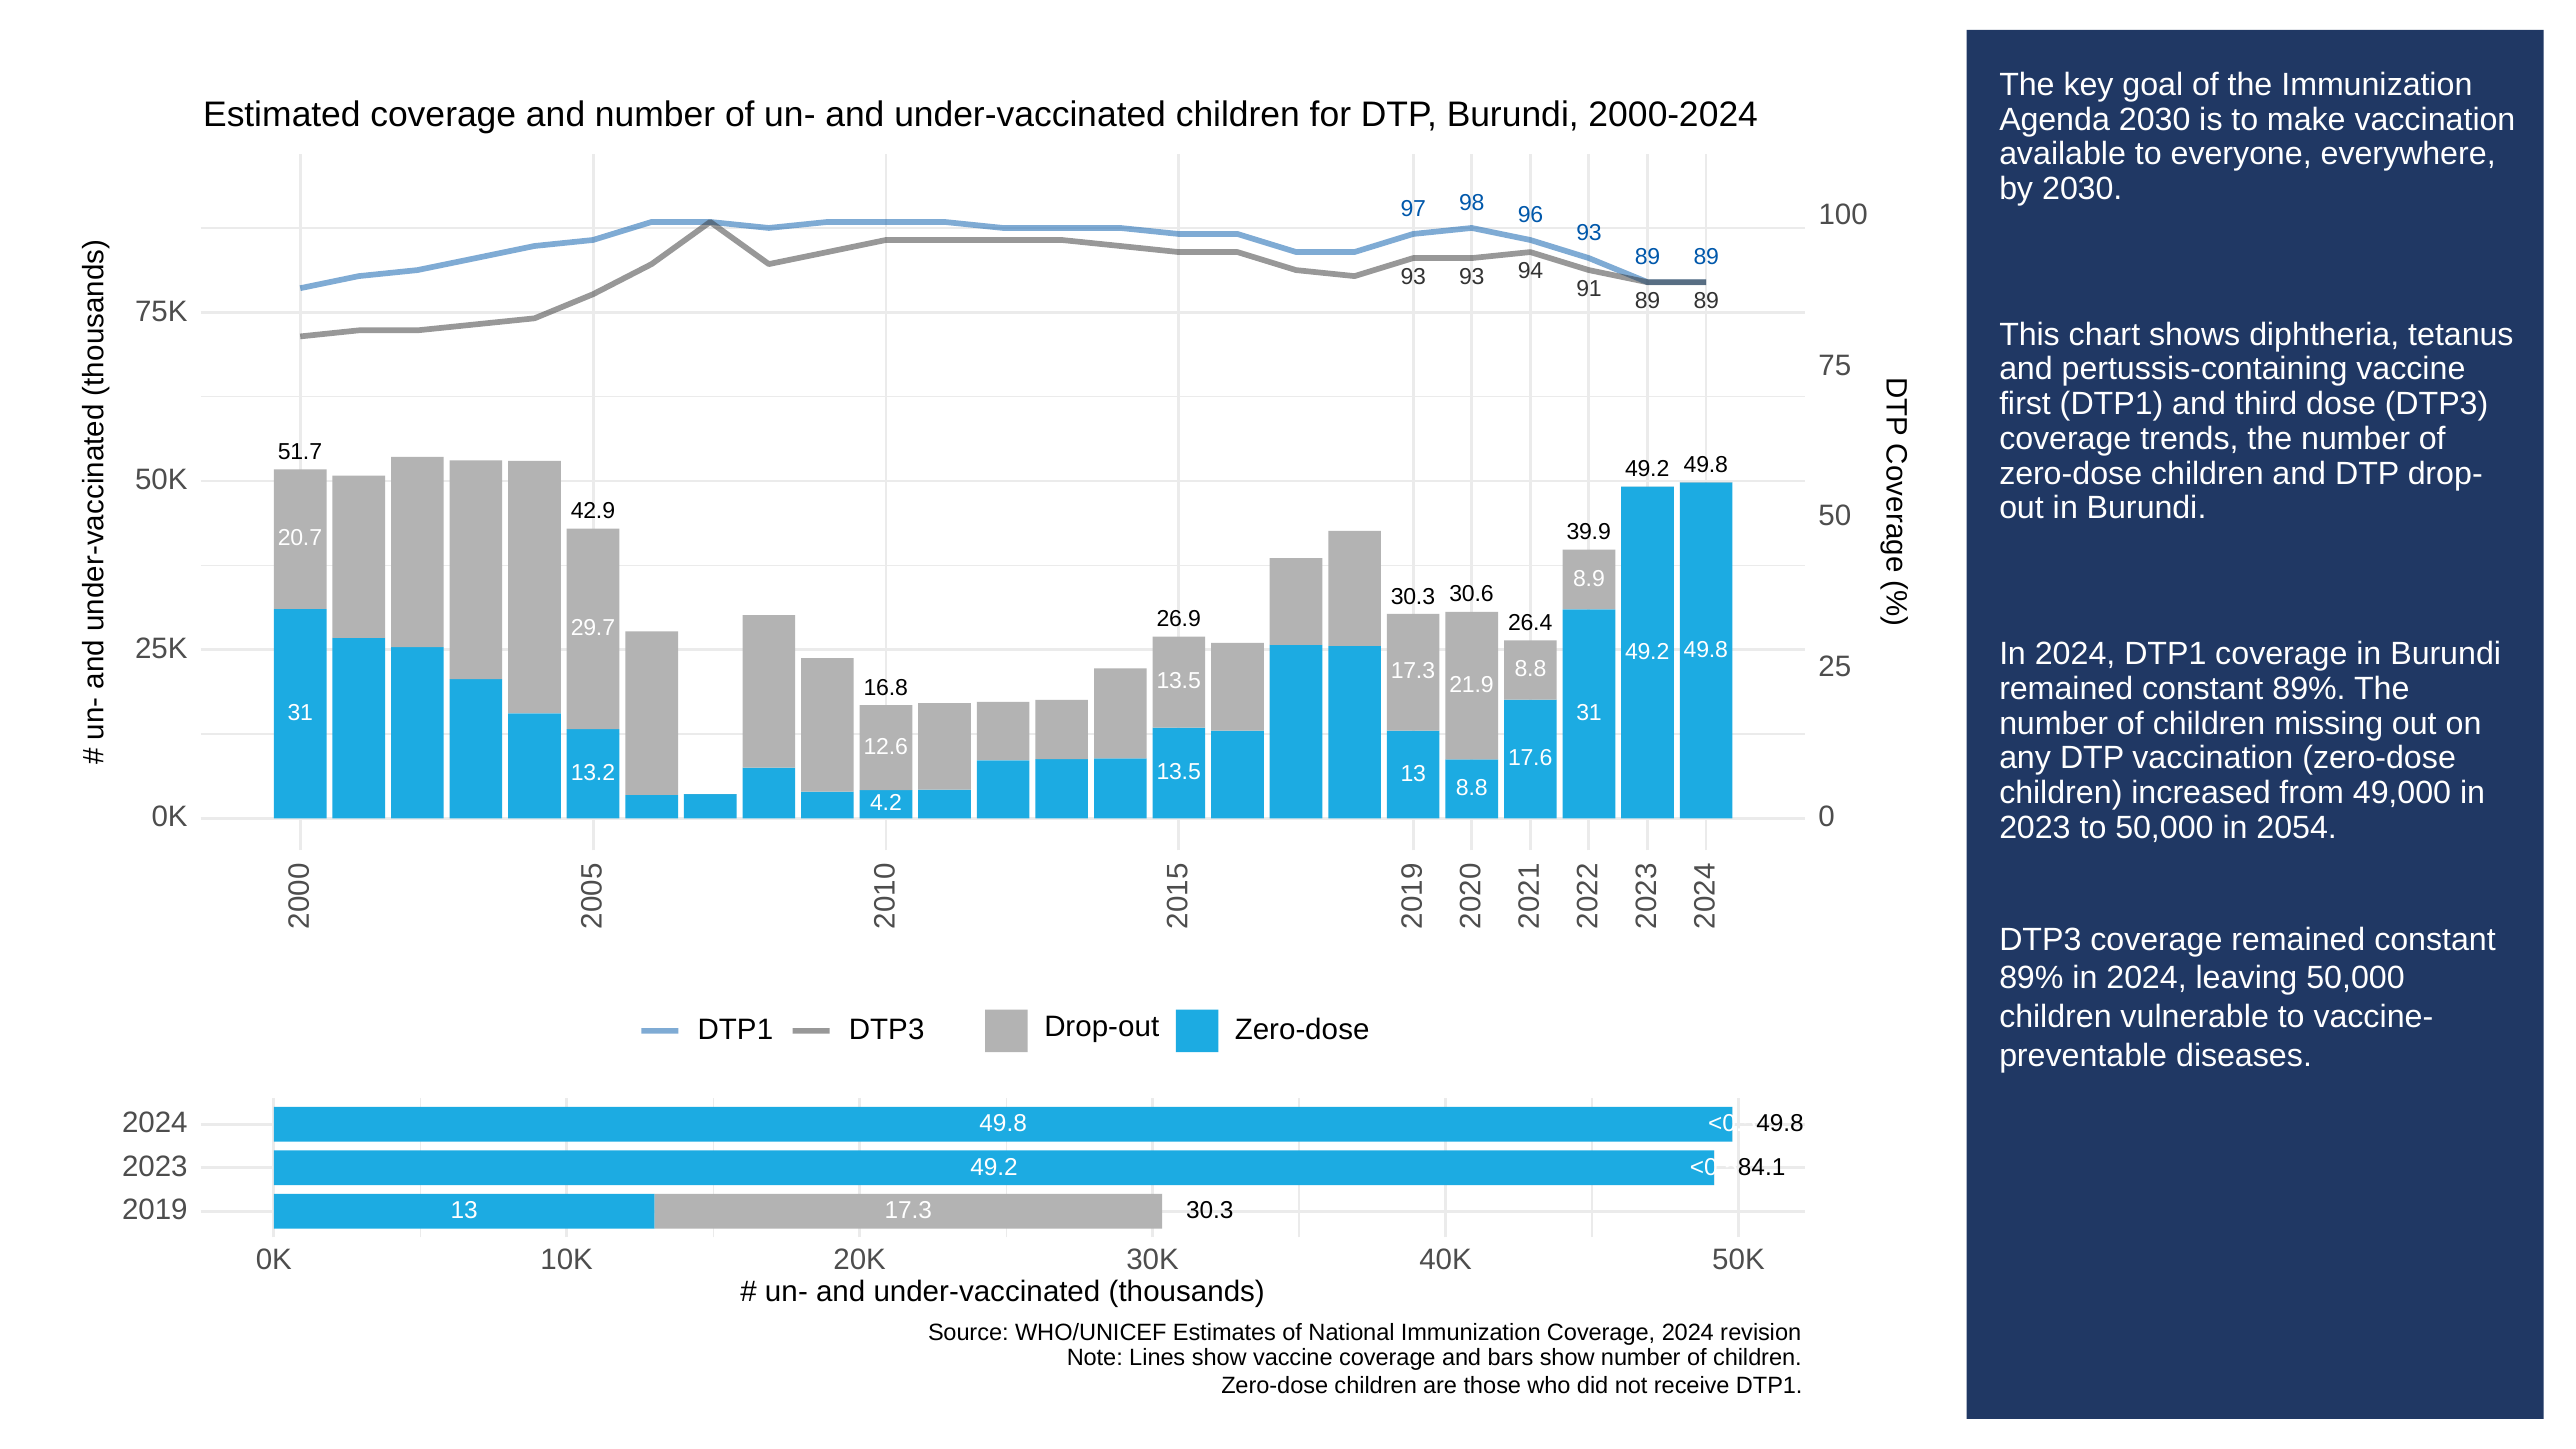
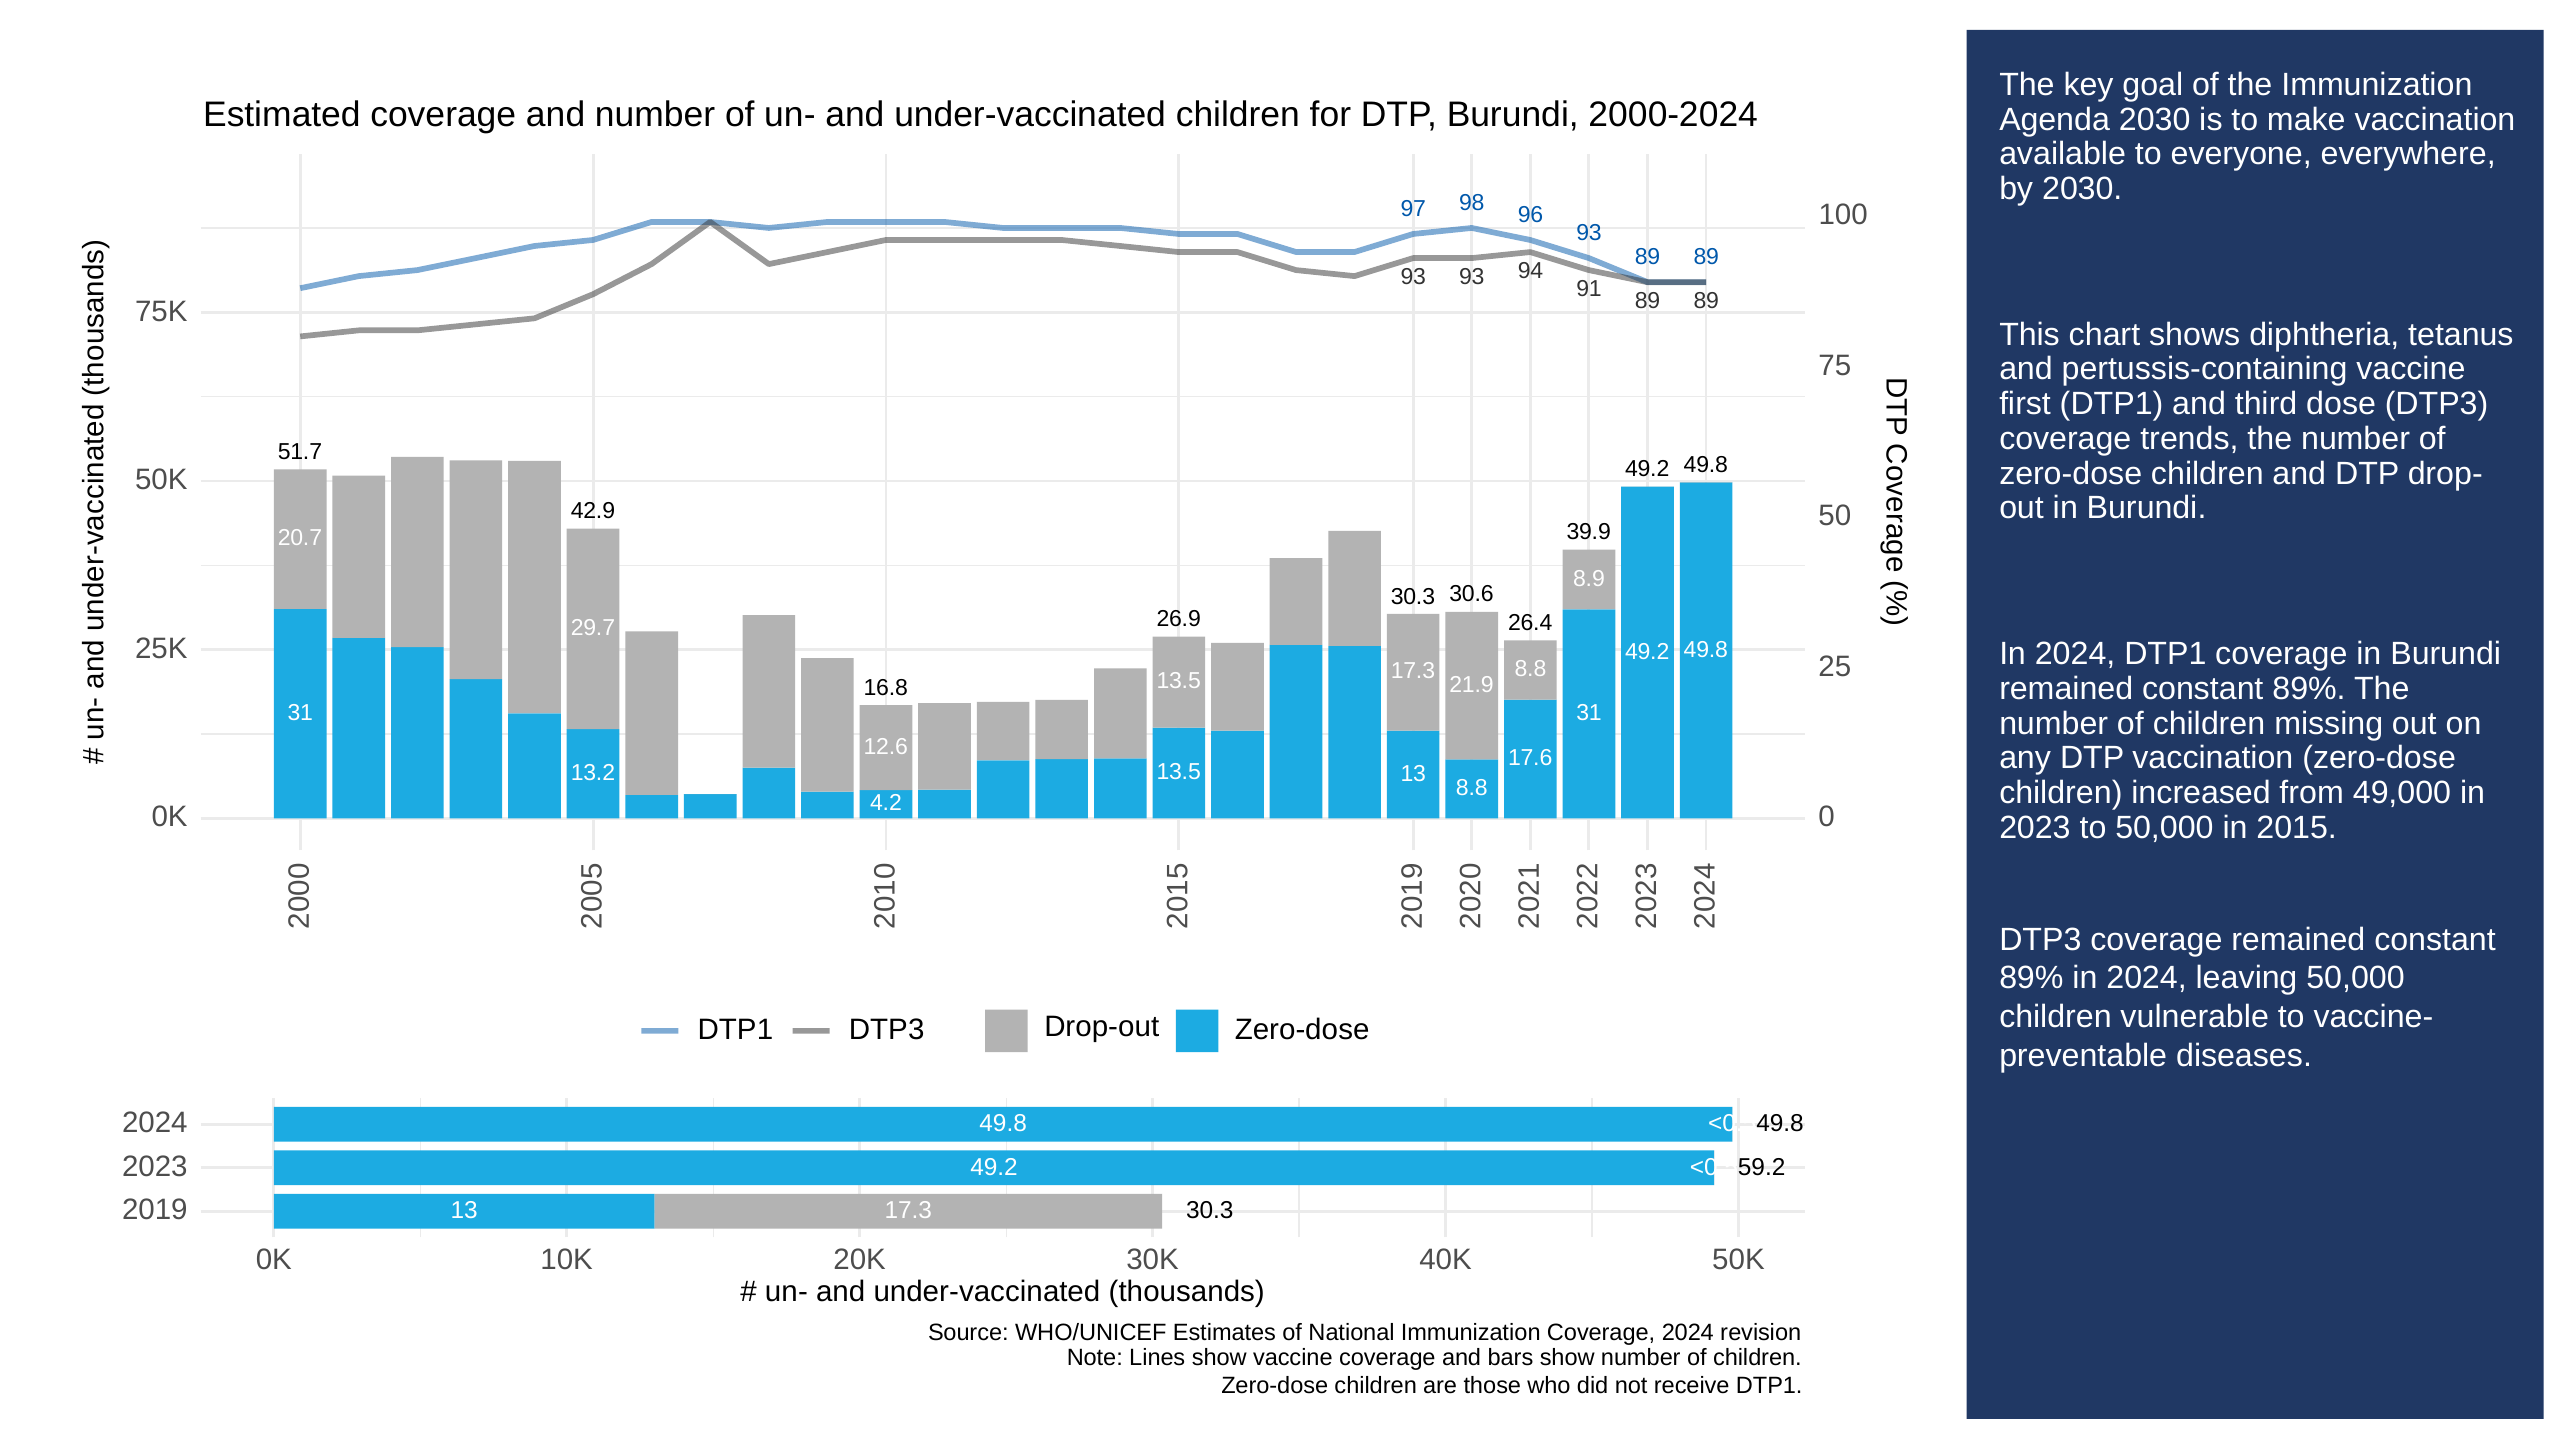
2054: 2054 -> 2015
84.1: 84.1 -> 59.2
